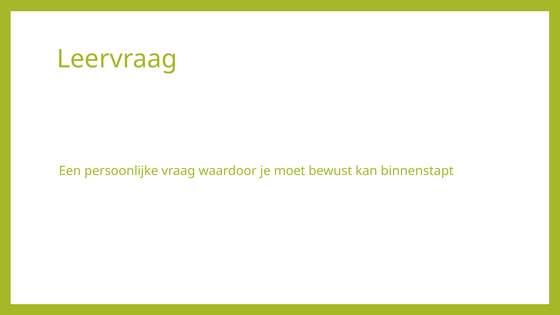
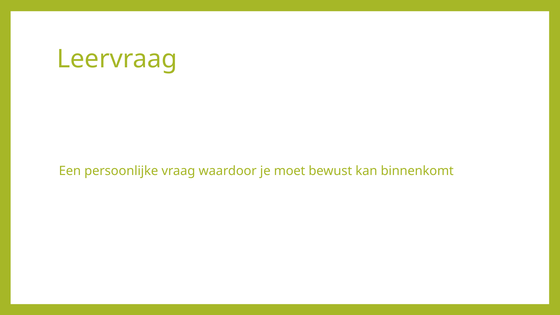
binnenstapt: binnenstapt -> binnenkomt
